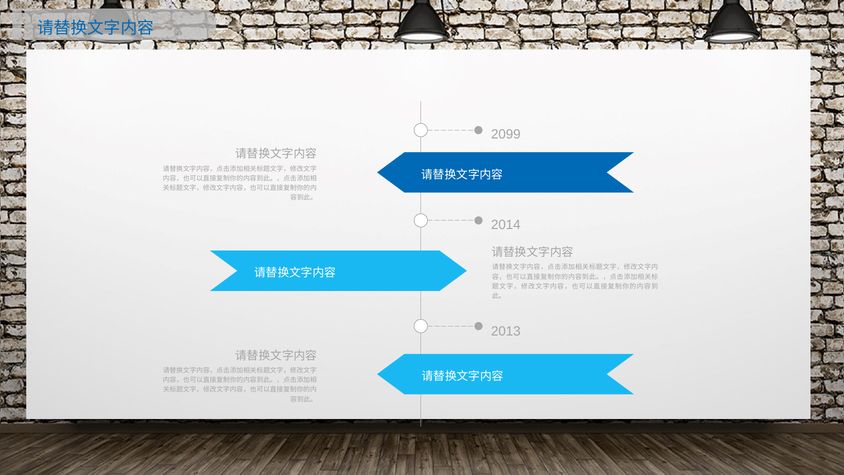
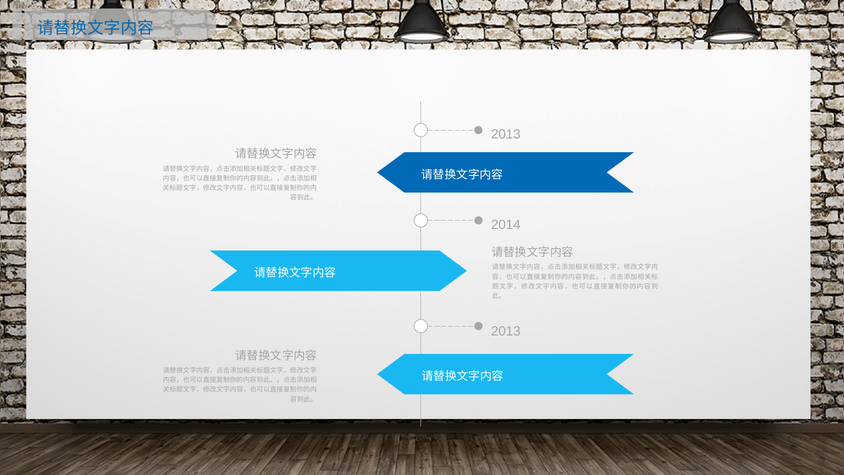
2099 at (506, 134): 2099 -> 2013
